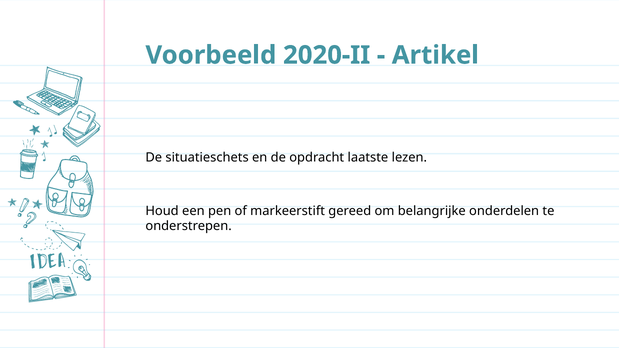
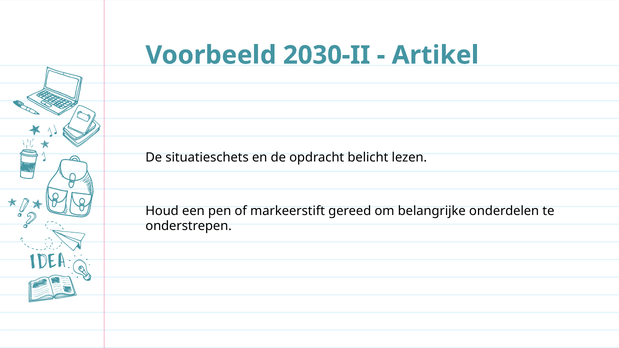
2020-II: 2020-II -> 2030-II
laatste: laatste -> belicht
